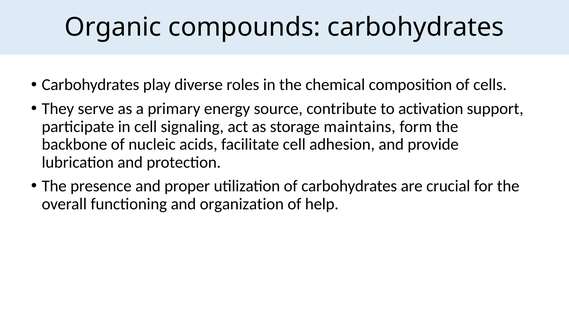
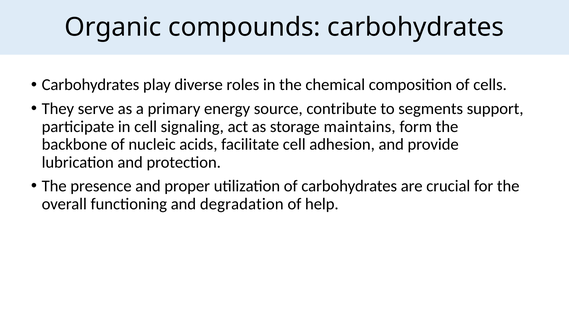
activation: activation -> segments
organization: organization -> degradation
